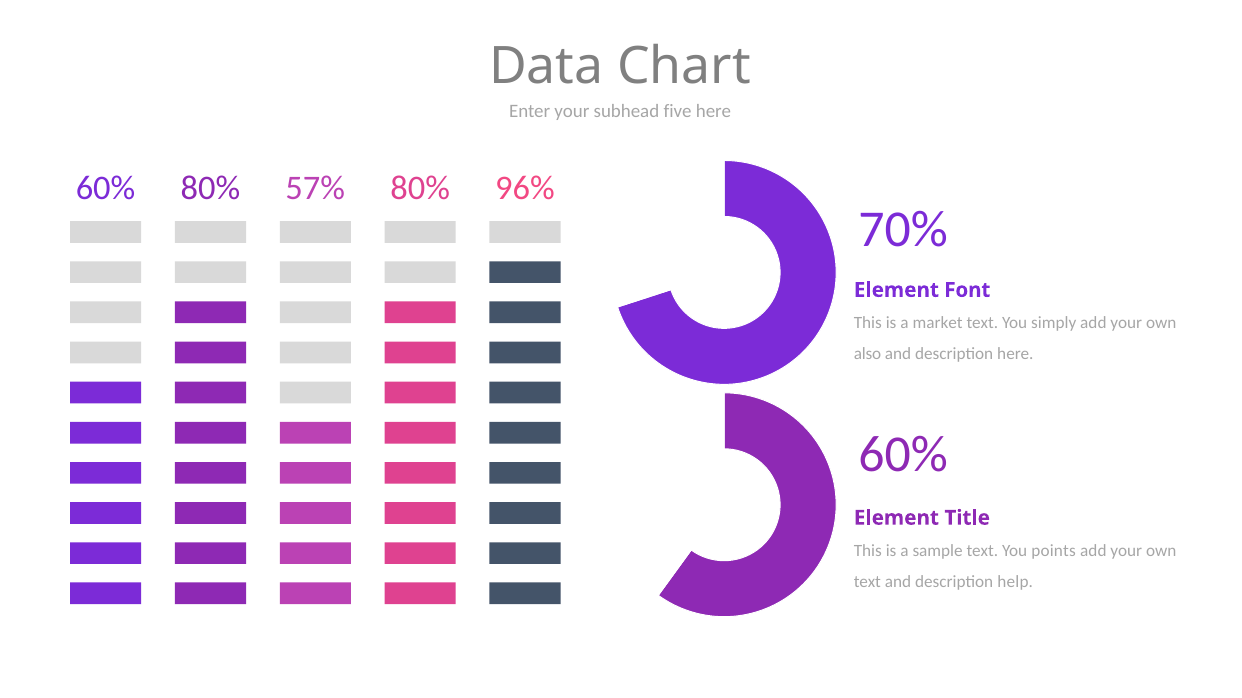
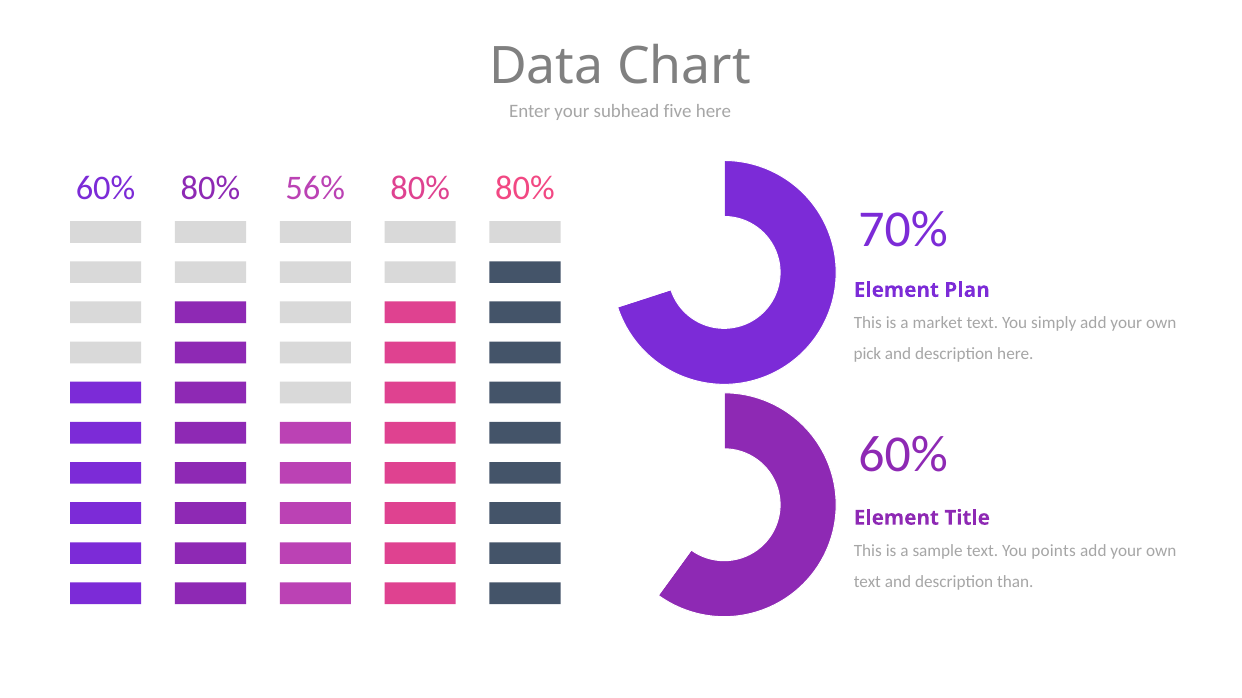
57%: 57% -> 56%
80% 96%: 96% -> 80%
Font: Font -> Plan
also: also -> pick
help: help -> than
